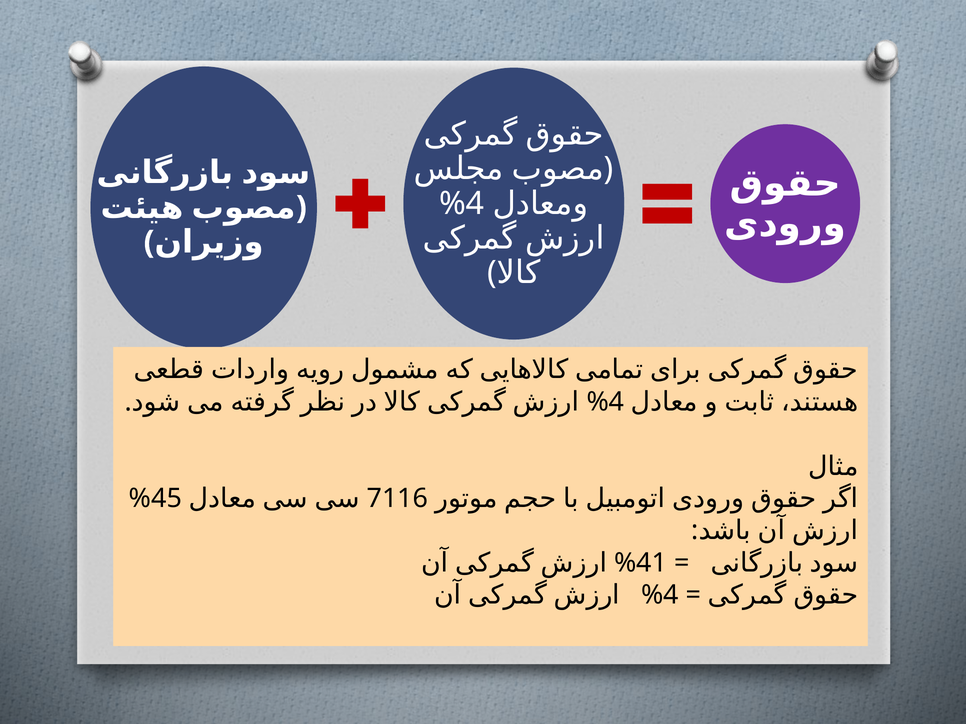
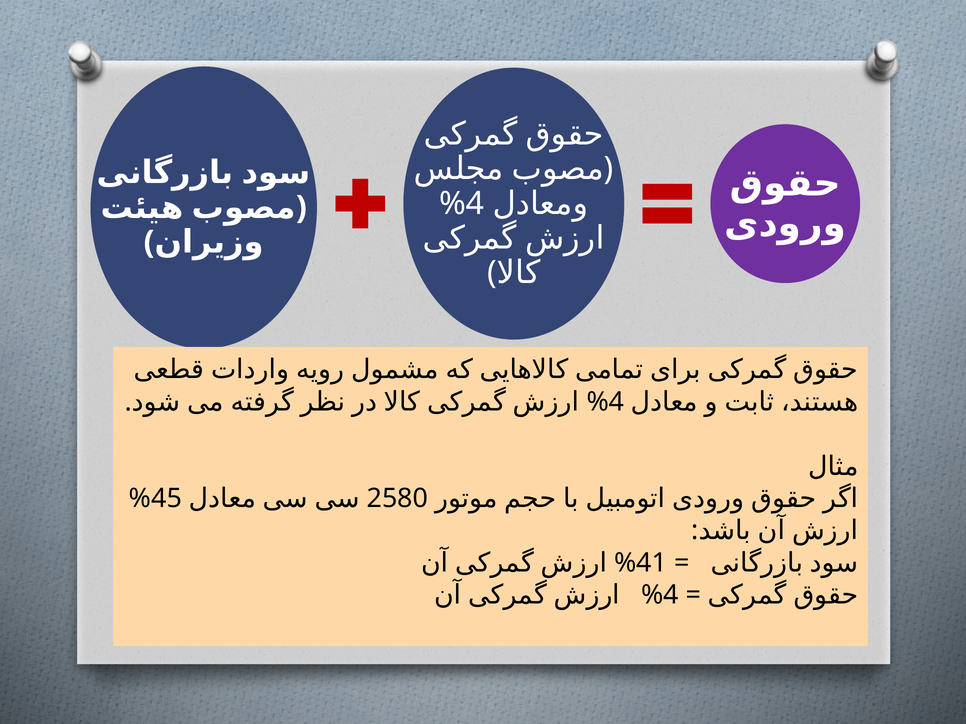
7116: 7116 -> 2580
